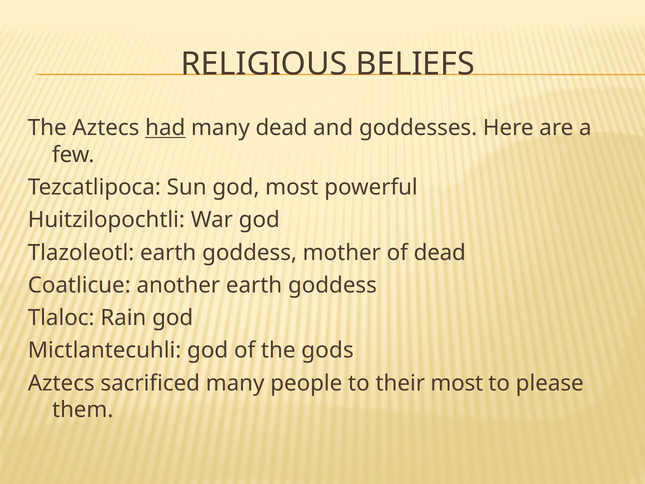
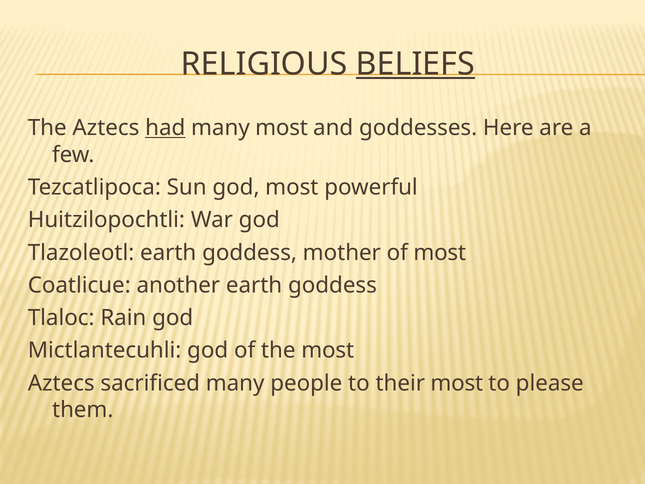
BELIEFS underline: none -> present
many dead: dead -> most
of dead: dead -> most
the gods: gods -> most
